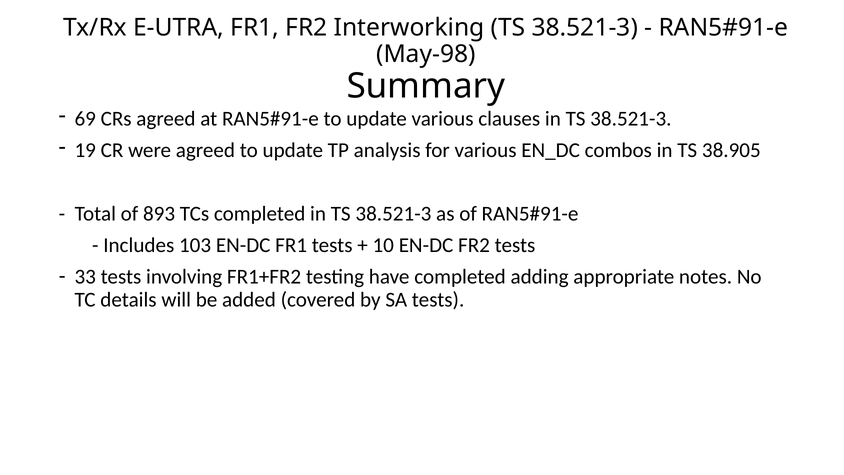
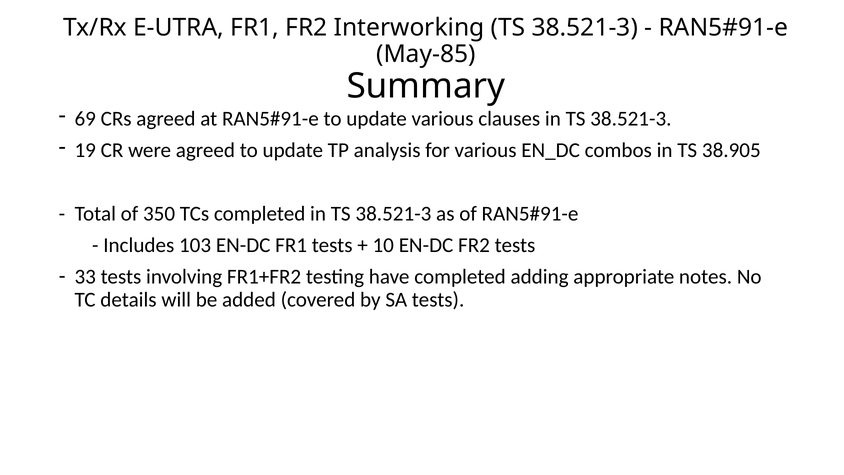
May-98: May-98 -> May-85
893: 893 -> 350
